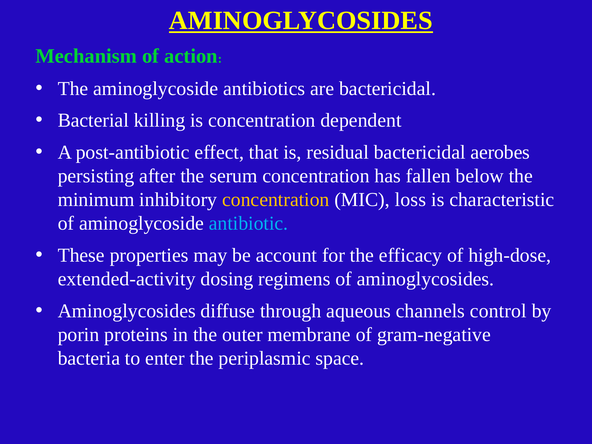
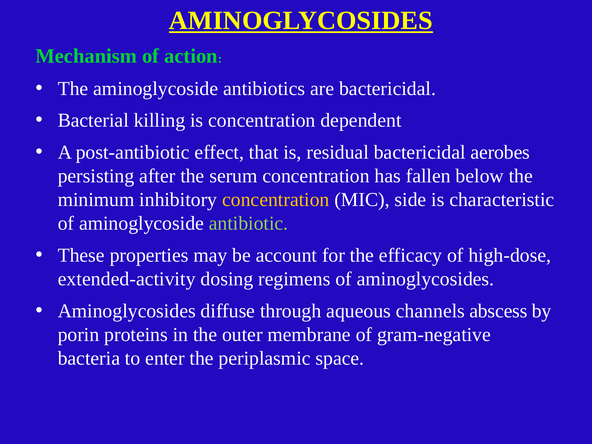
loss: loss -> side
antibiotic colour: light blue -> light green
control: control -> abscess
